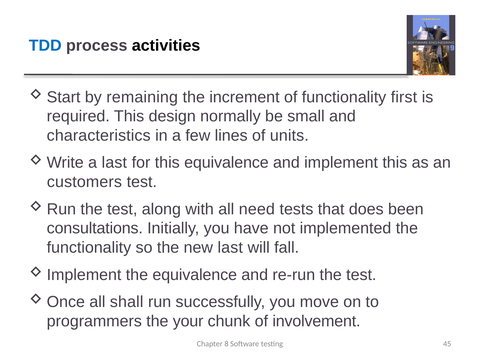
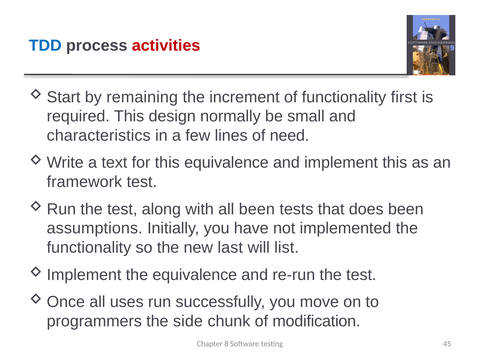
activities colour: black -> red
units: units -> need
a last: last -> text
customers: customers -> framework
all need: need -> been
consultations: consultations -> assumptions
fall: fall -> list
shall: shall -> uses
your: your -> side
involvement: involvement -> modification
